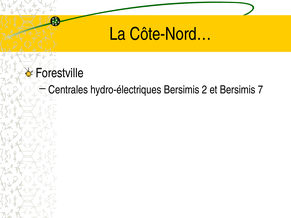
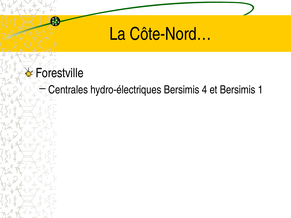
2: 2 -> 4
7: 7 -> 1
